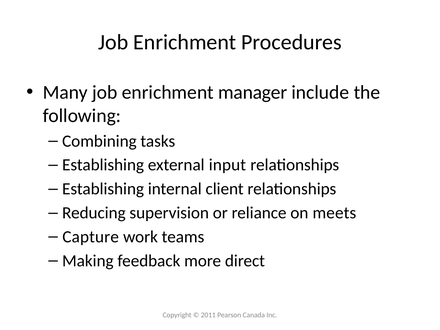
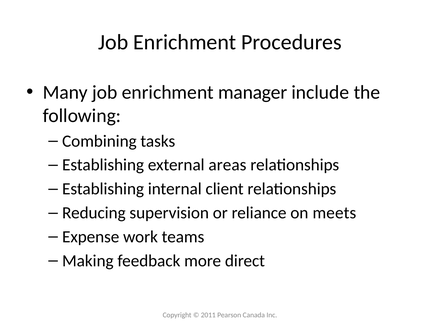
input: input -> areas
Capture: Capture -> Expense
